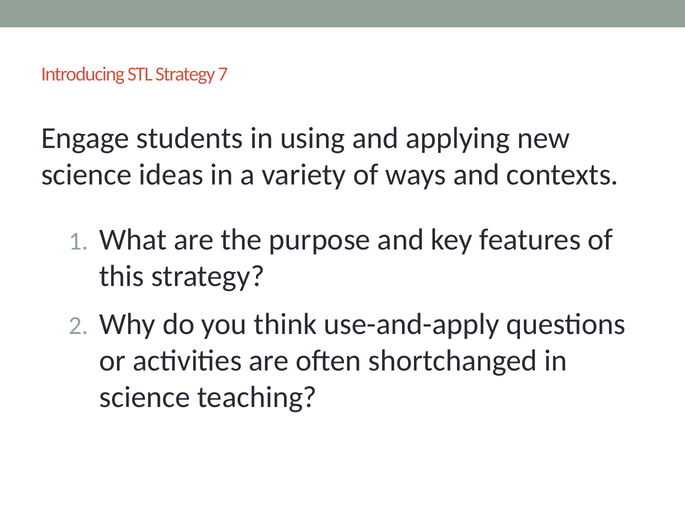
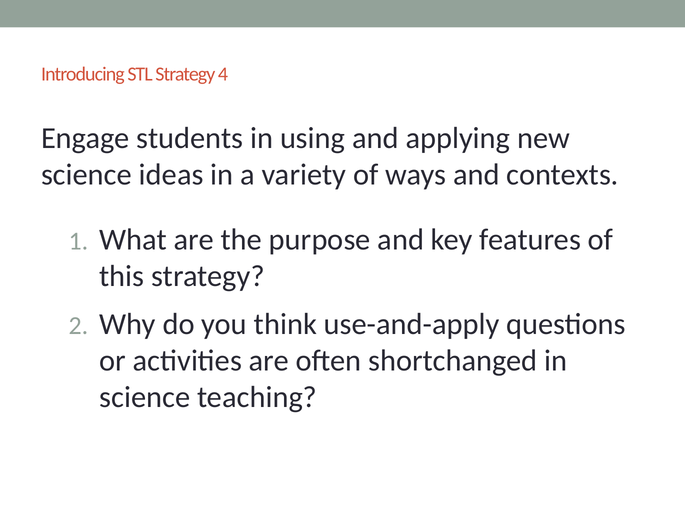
7: 7 -> 4
